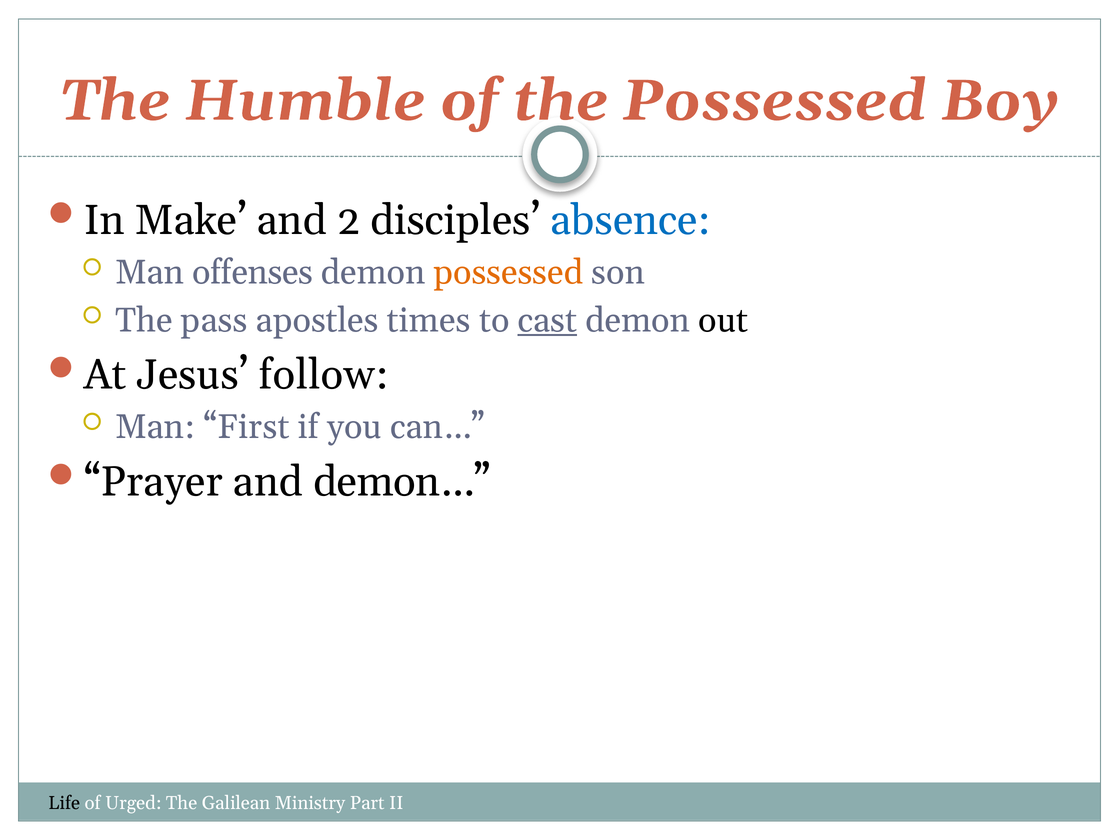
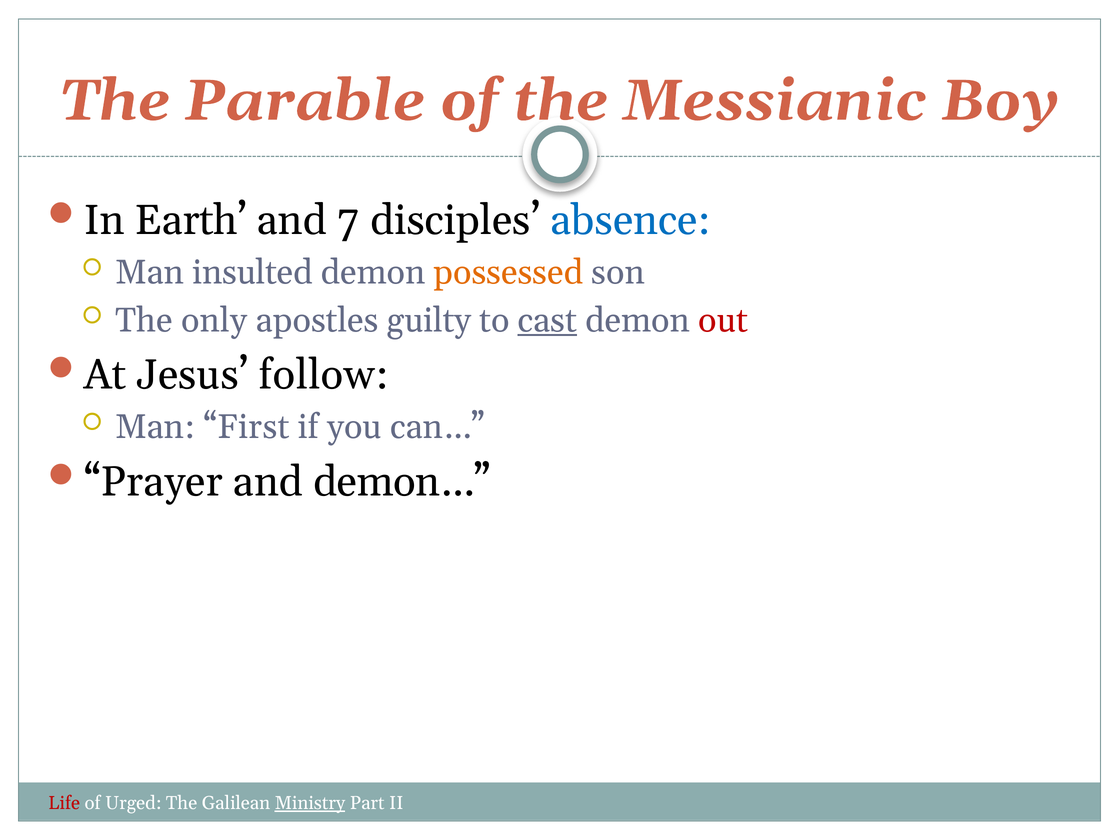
Humble: Humble -> Parable
the Possessed: Possessed -> Messianic
Make: Make -> Earth
2: 2 -> 7
offenses: offenses -> insulted
pass: pass -> only
times: times -> guilty
out colour: black -> red
Life colour: black -> red
Ministry underline: none -> present
